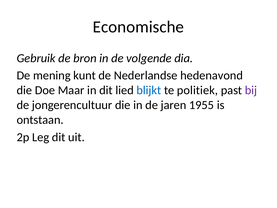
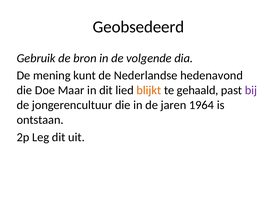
Economische: Economische -> Geobsedeerd
blijkt colour: blue -> orange
politiek: politiek -> gehaald
1955: 1955 -> 1964
